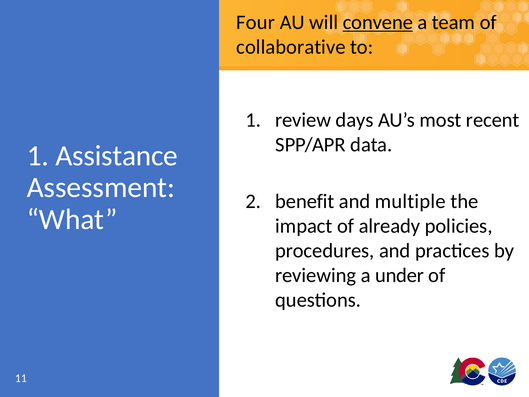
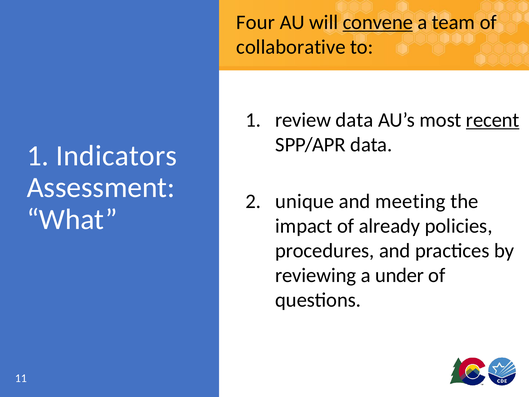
review days: days -> data
recent underline: none -> present
Assistance: Assistance -> Indicators
benefit: benefit -> unique
multiple: multiple -> meeting
